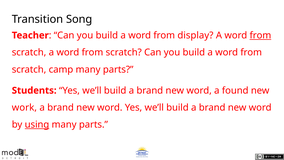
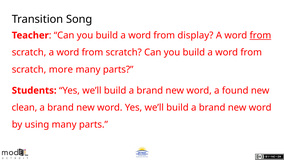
camp: camp -> more
work: work -> clean
using underline: present -> none
